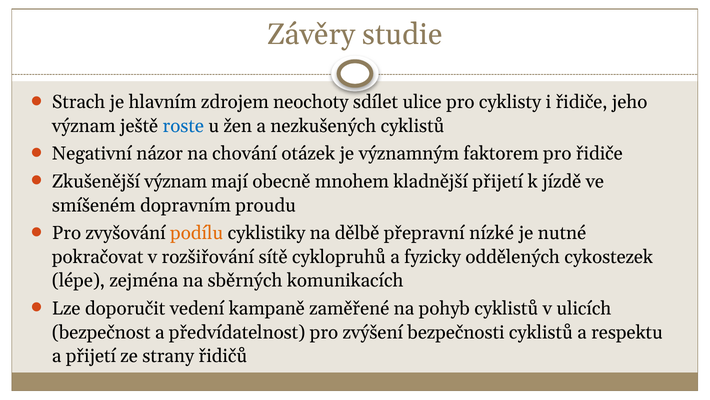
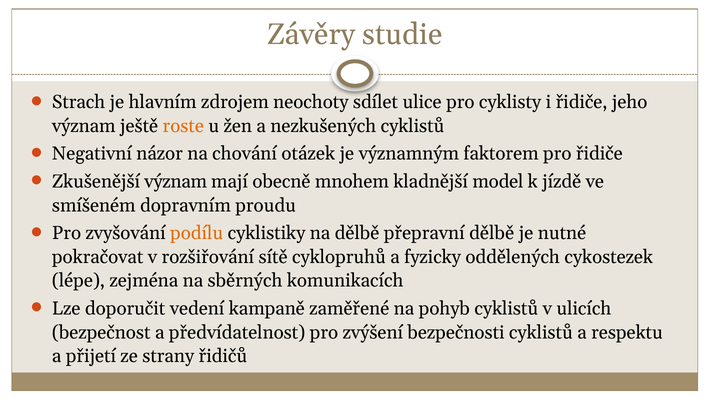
roste colour: blue -> orange
kladnější přijetí: přijetí -> model
přepravní nízké: nízké -> dělbě
